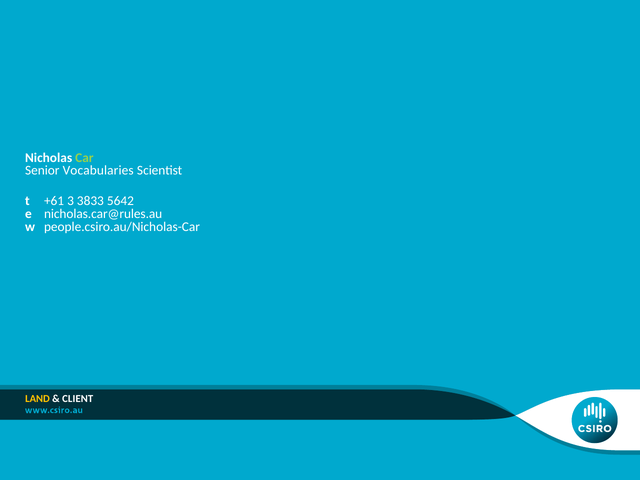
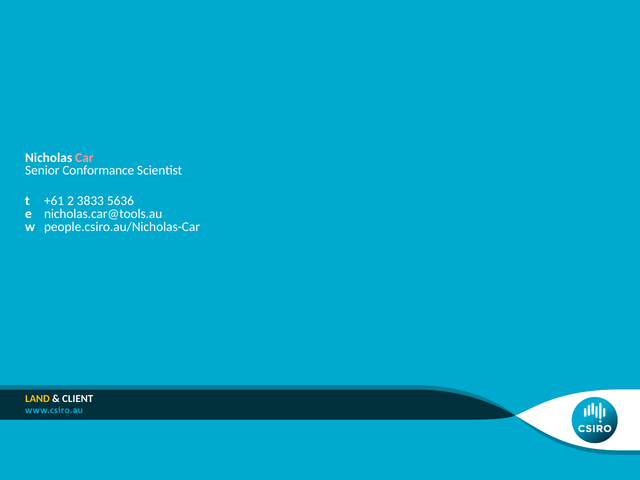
Car colour: light green -> pink
Vocabularies: Vocabularies -> Conformance
3: 3 -> 2
5642: 5642 -> 5636
nicholas.car@rules.au: nicholas.car@rules.au -> nicholas.car@tools.au
